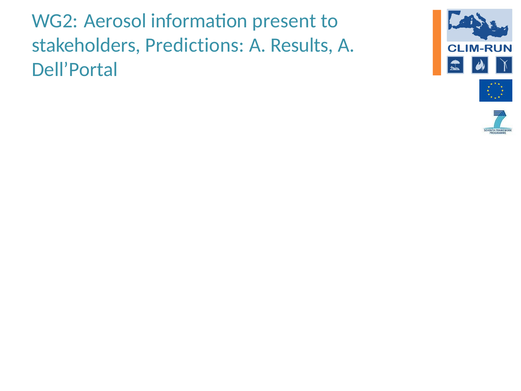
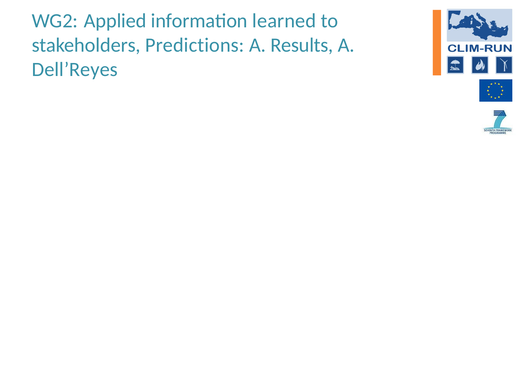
Aerosol: Aerosol -> Applied
present: present -> learned
Dell’Portal: Dell’Portal -> Dell’Reyes
